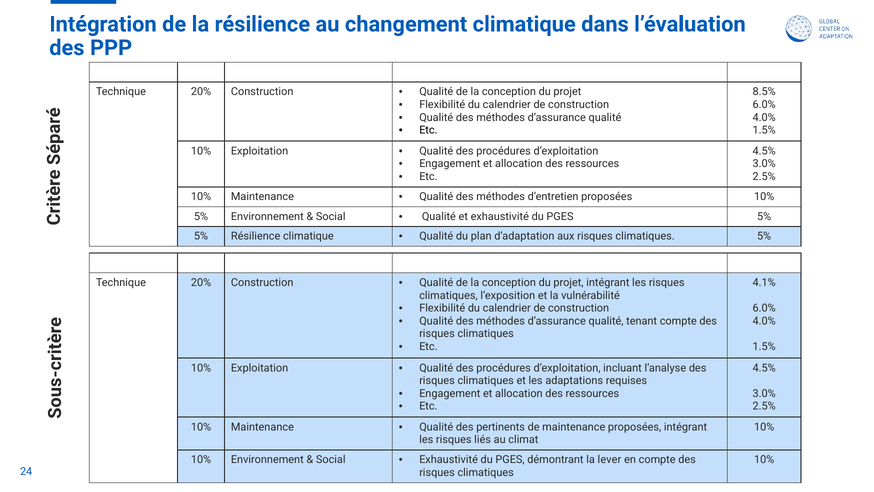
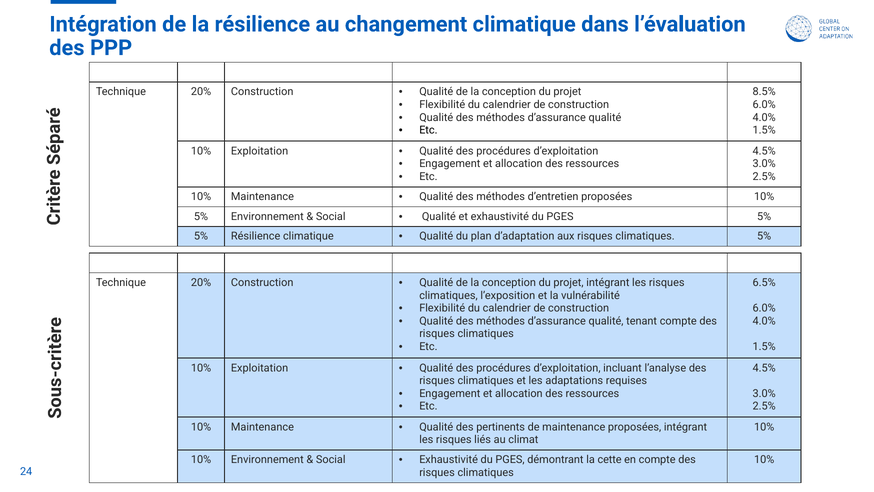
4.1%: 4.1% -> 6.5%
lever: lever -> cette
